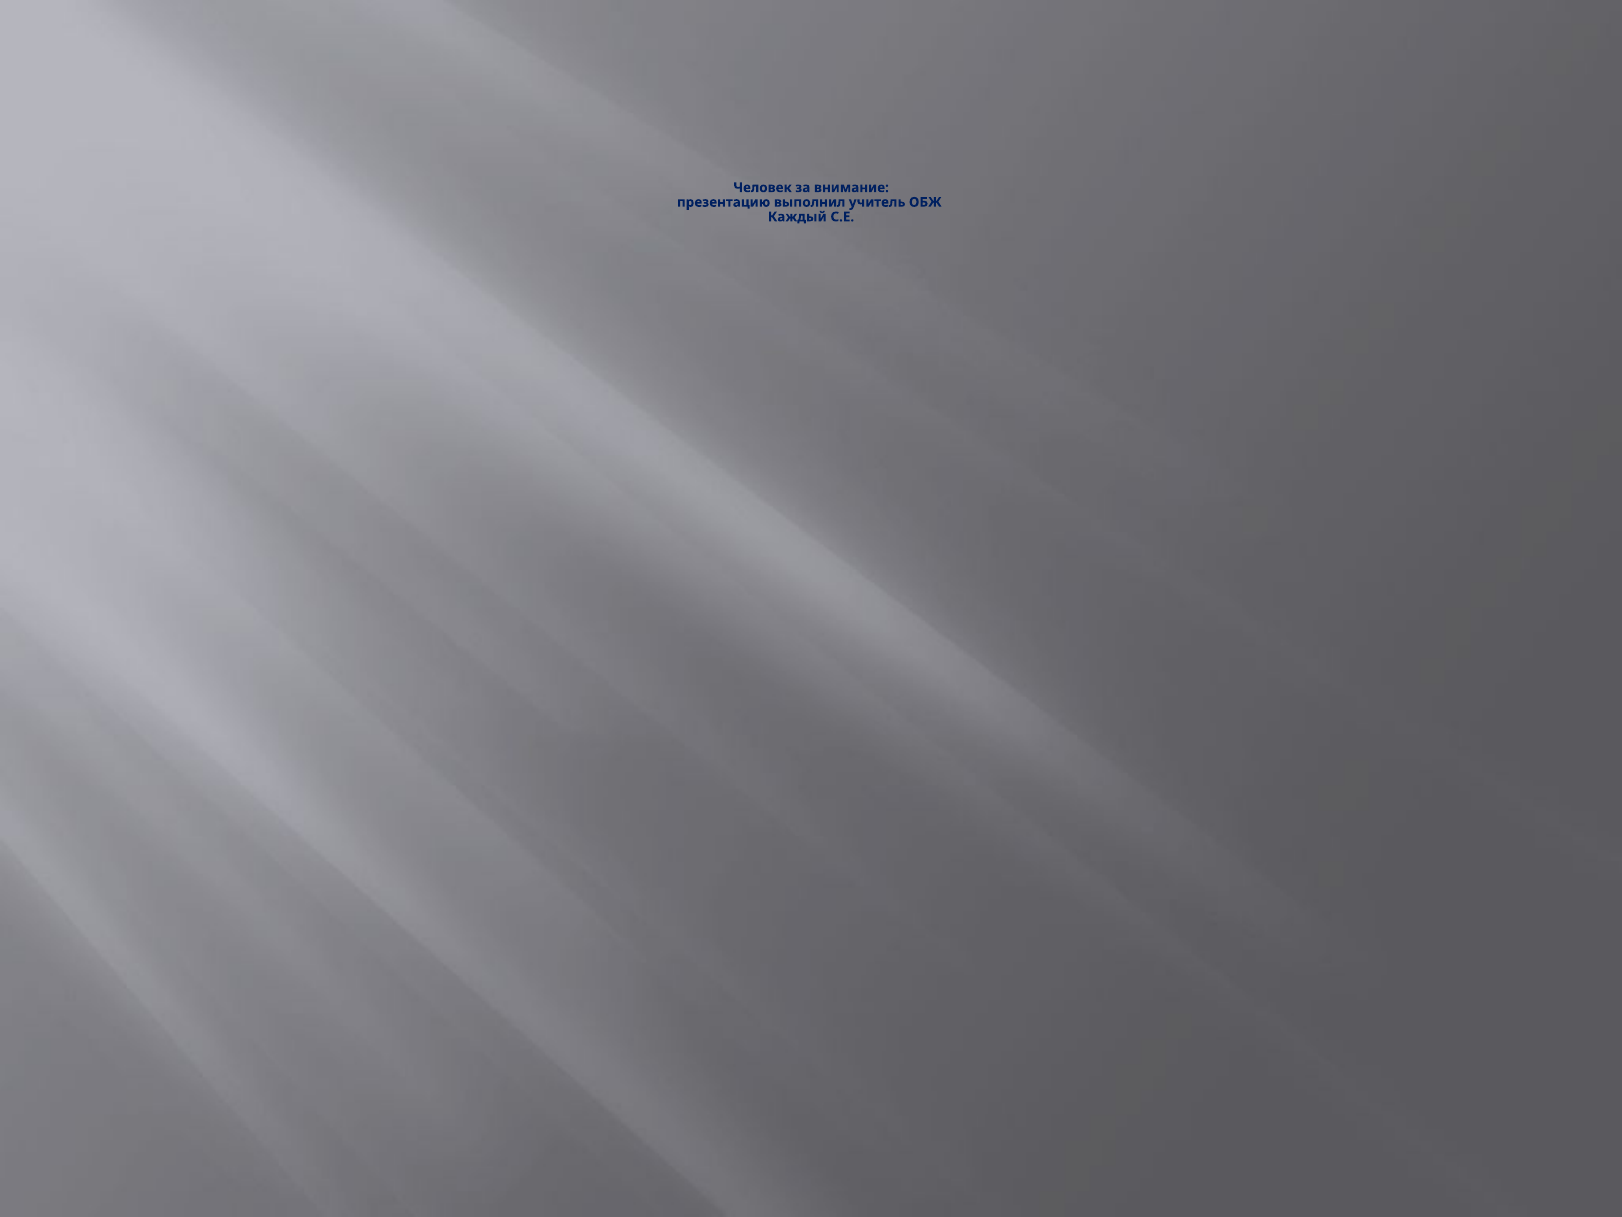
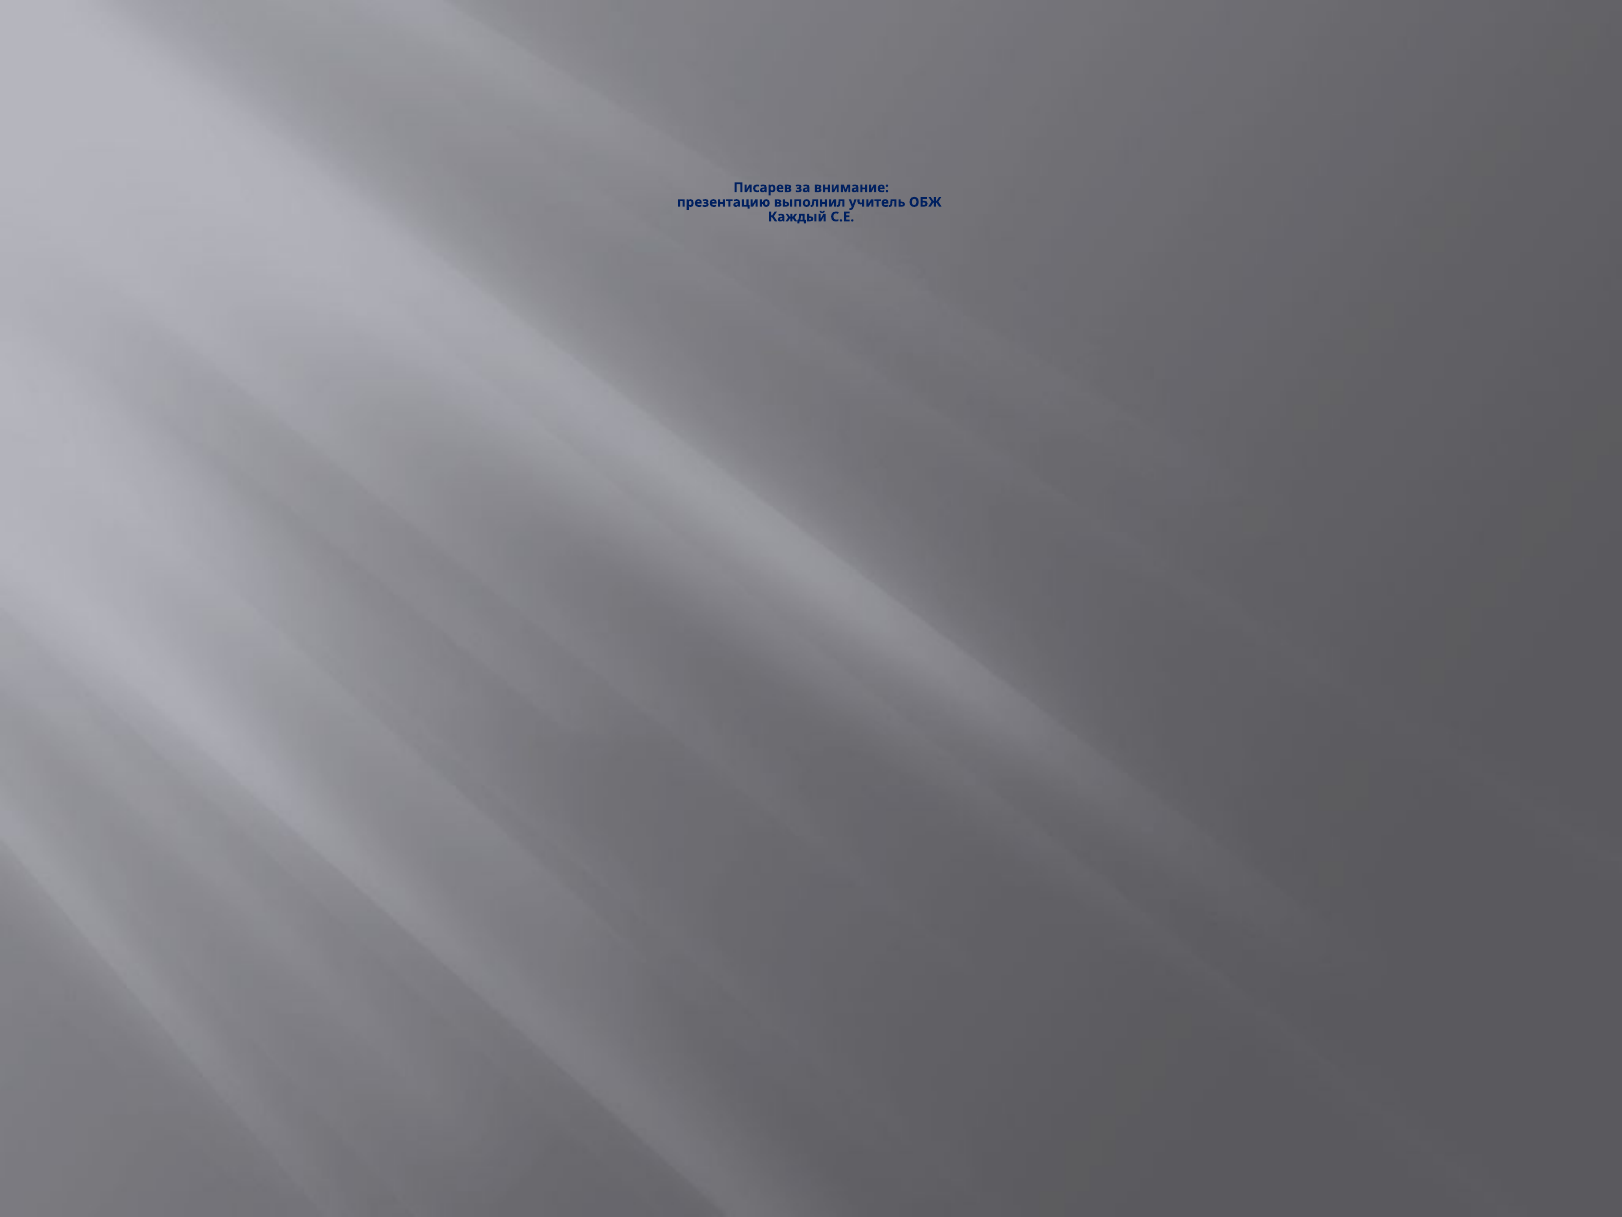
Человек: Человек -> Писарев
